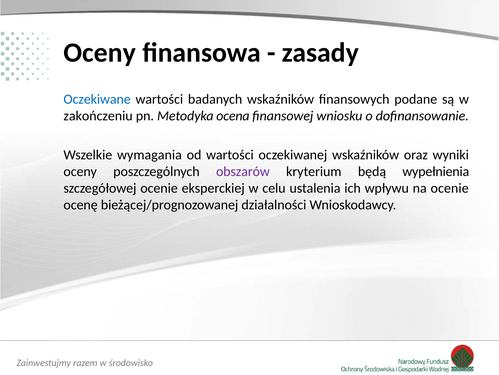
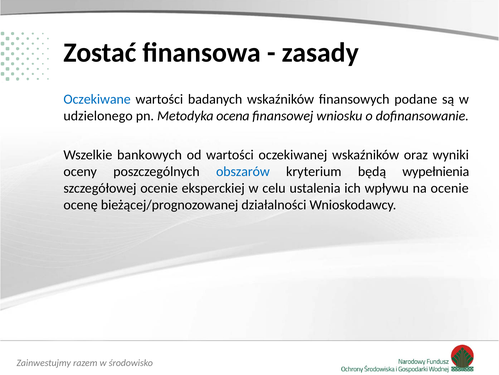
Oceny at (100, 53): Oceny -> Zostać
zakończeniu: zakończeniu -> udzielonego
wymagania: wymagania -> bankowych
obszarów colour: purple -> blue
